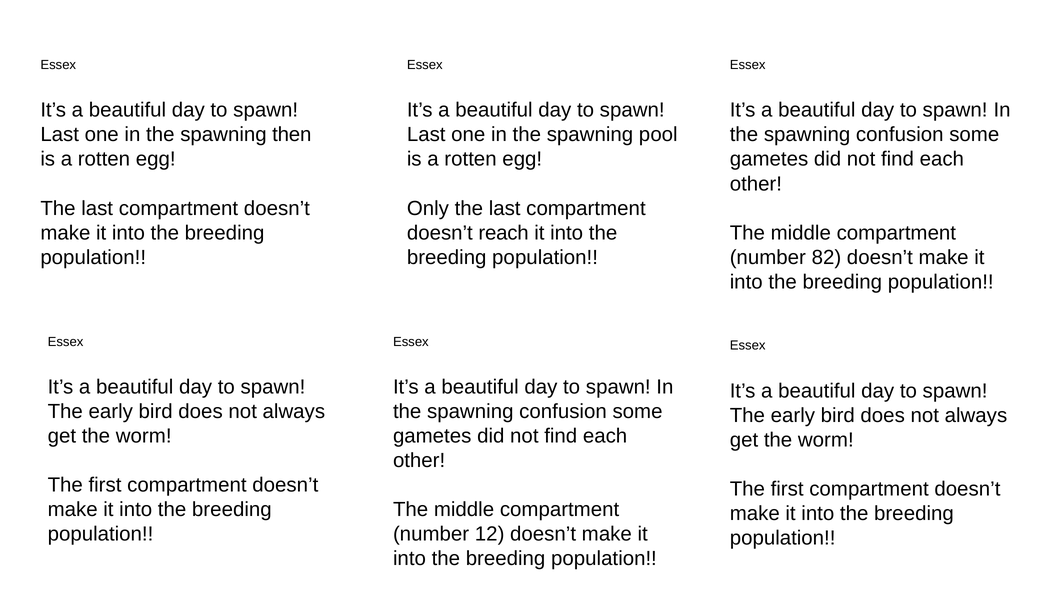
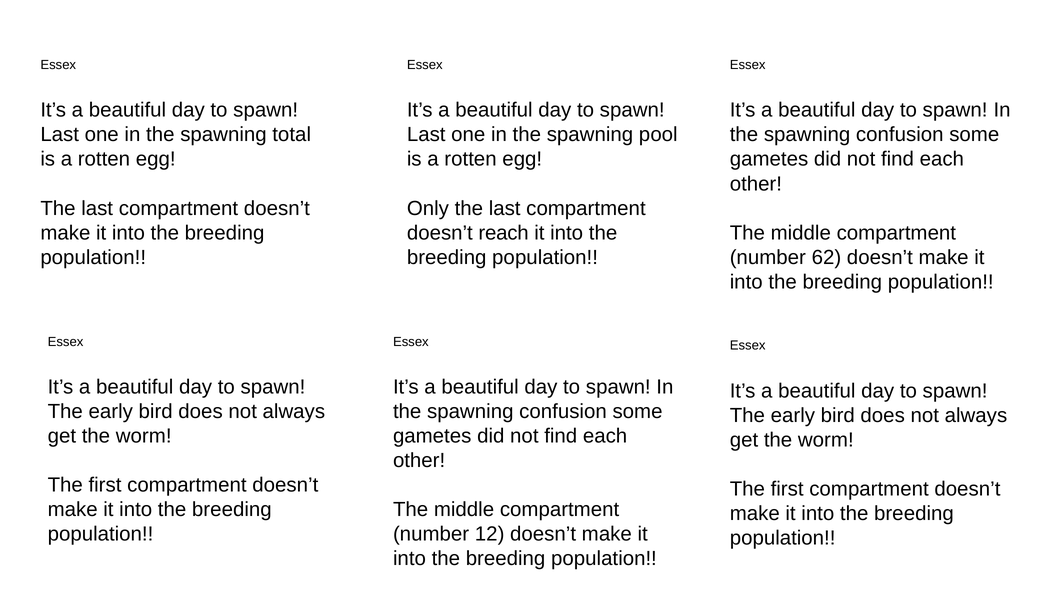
then: then -> total
82: 82 -> 62
